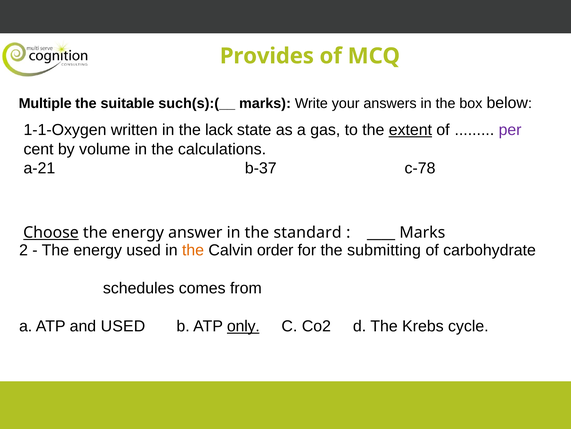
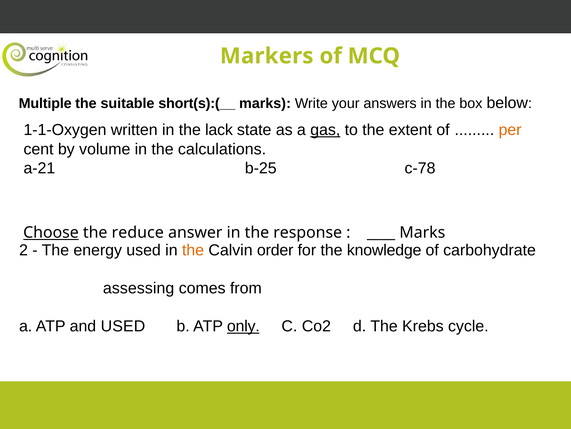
Provides: Provides -> Markers
such(s):(__: such(s):(__ -> short(s):(__
gas underline: none -> present
extent underline: present -> none
per colour: purple -> orange
b-37: b-37 -> b-25
energy at (138, 232): energy -> reduce
standard: standard -> response
submitting: submitting -> knowledge
schedules: schedules -> assessing
